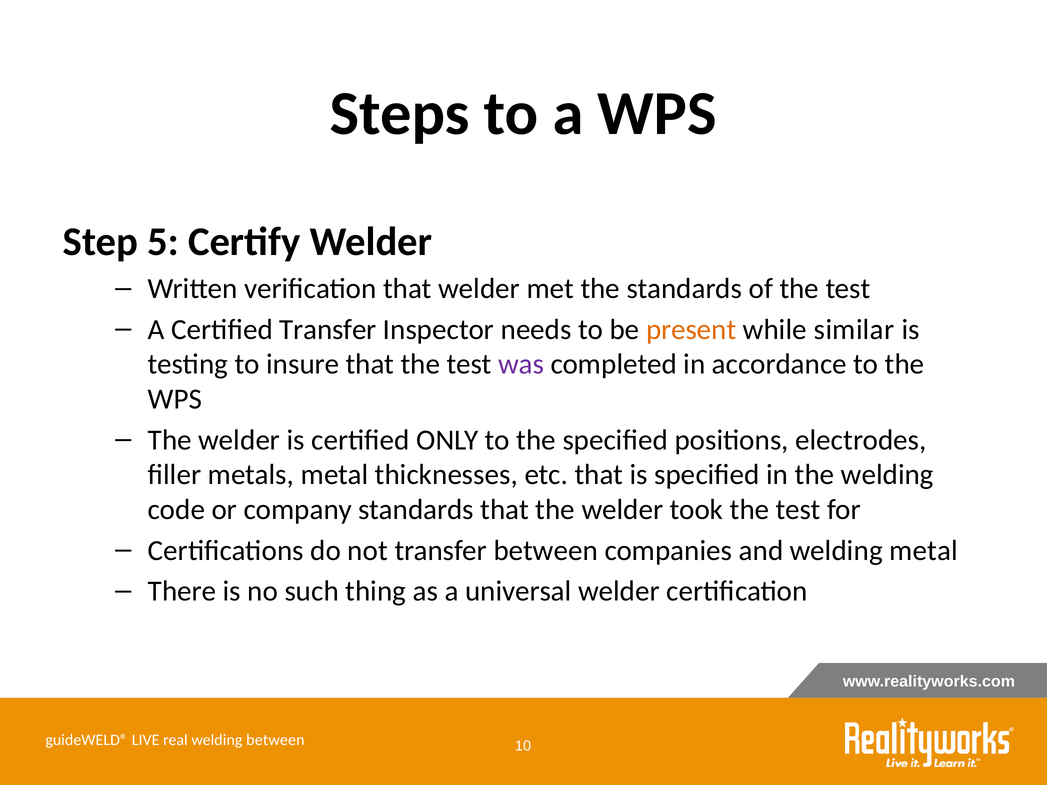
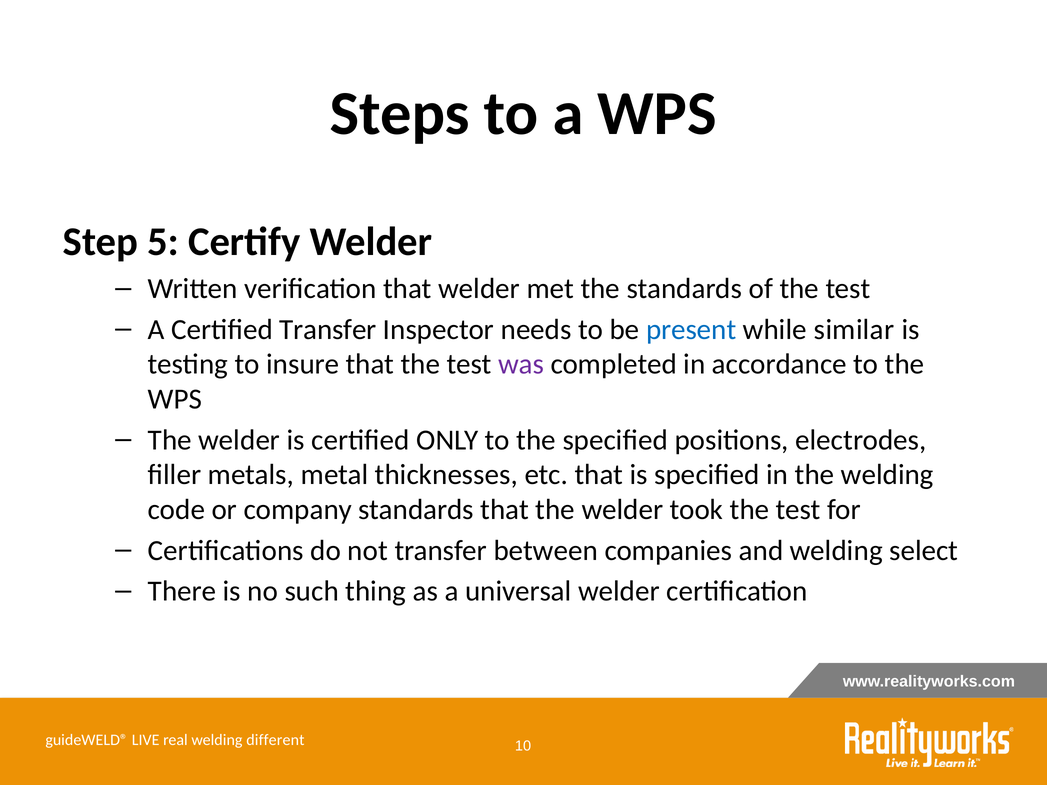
present colour: orange -> blue
welding metal: metal -> select
welding between: between -> different
